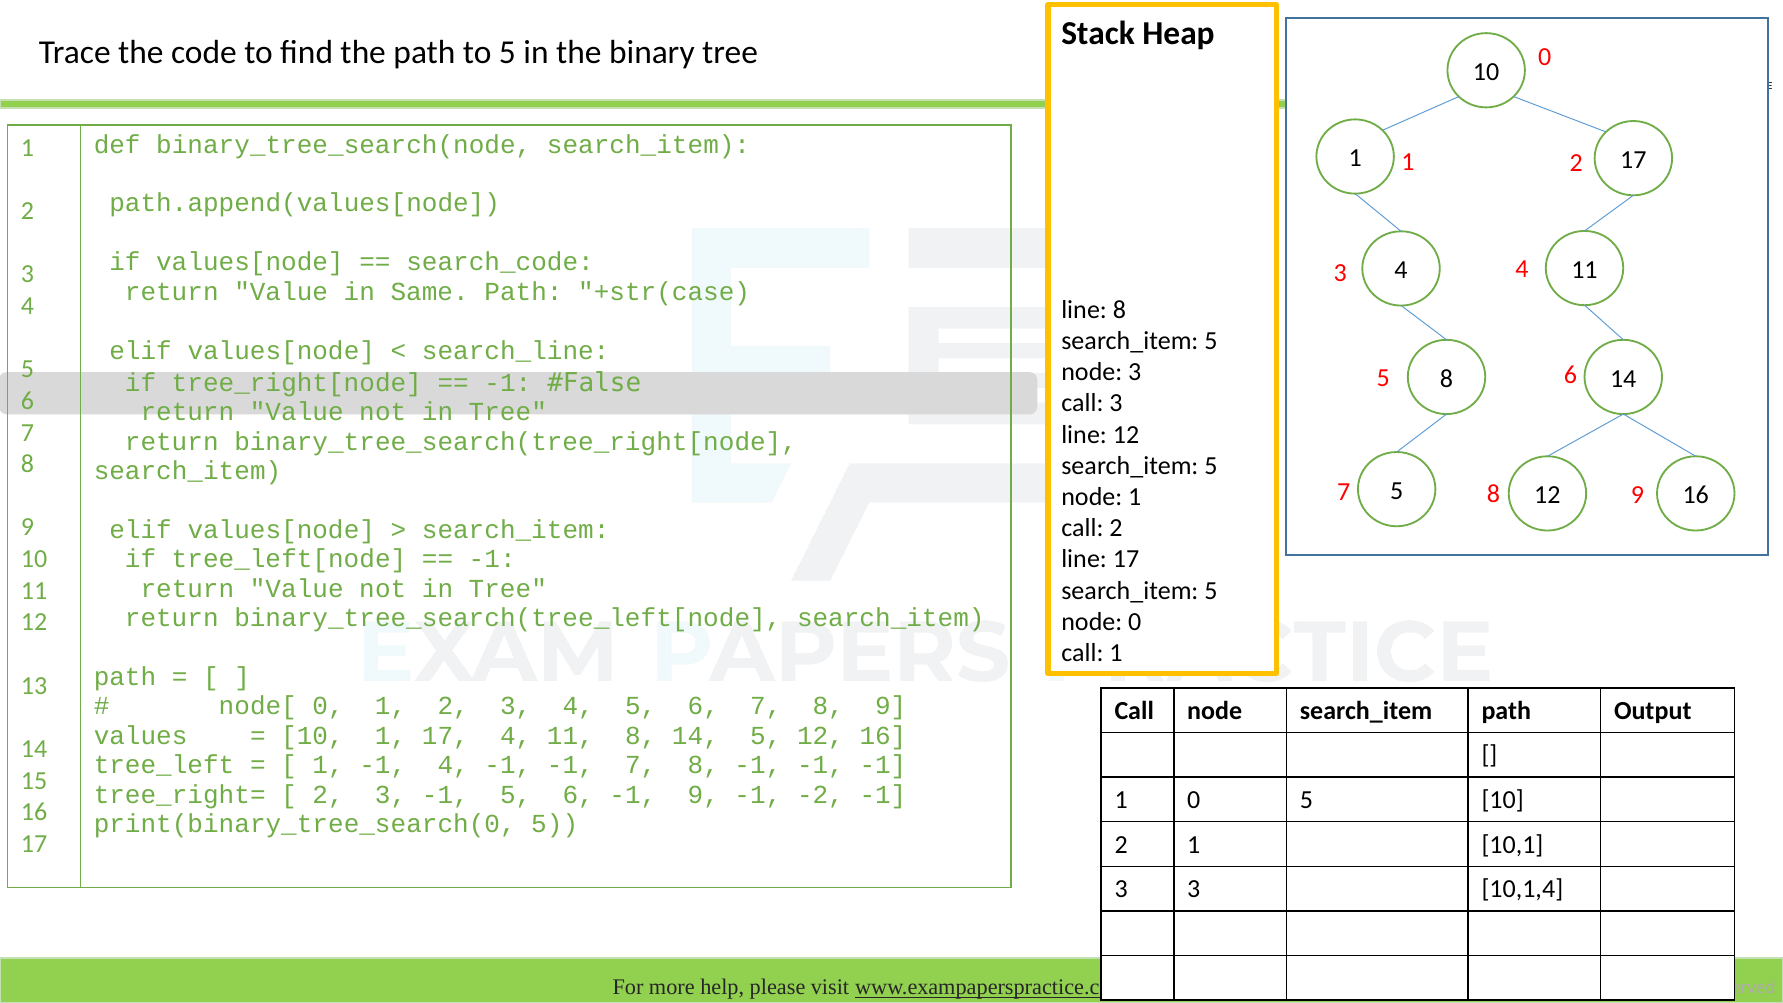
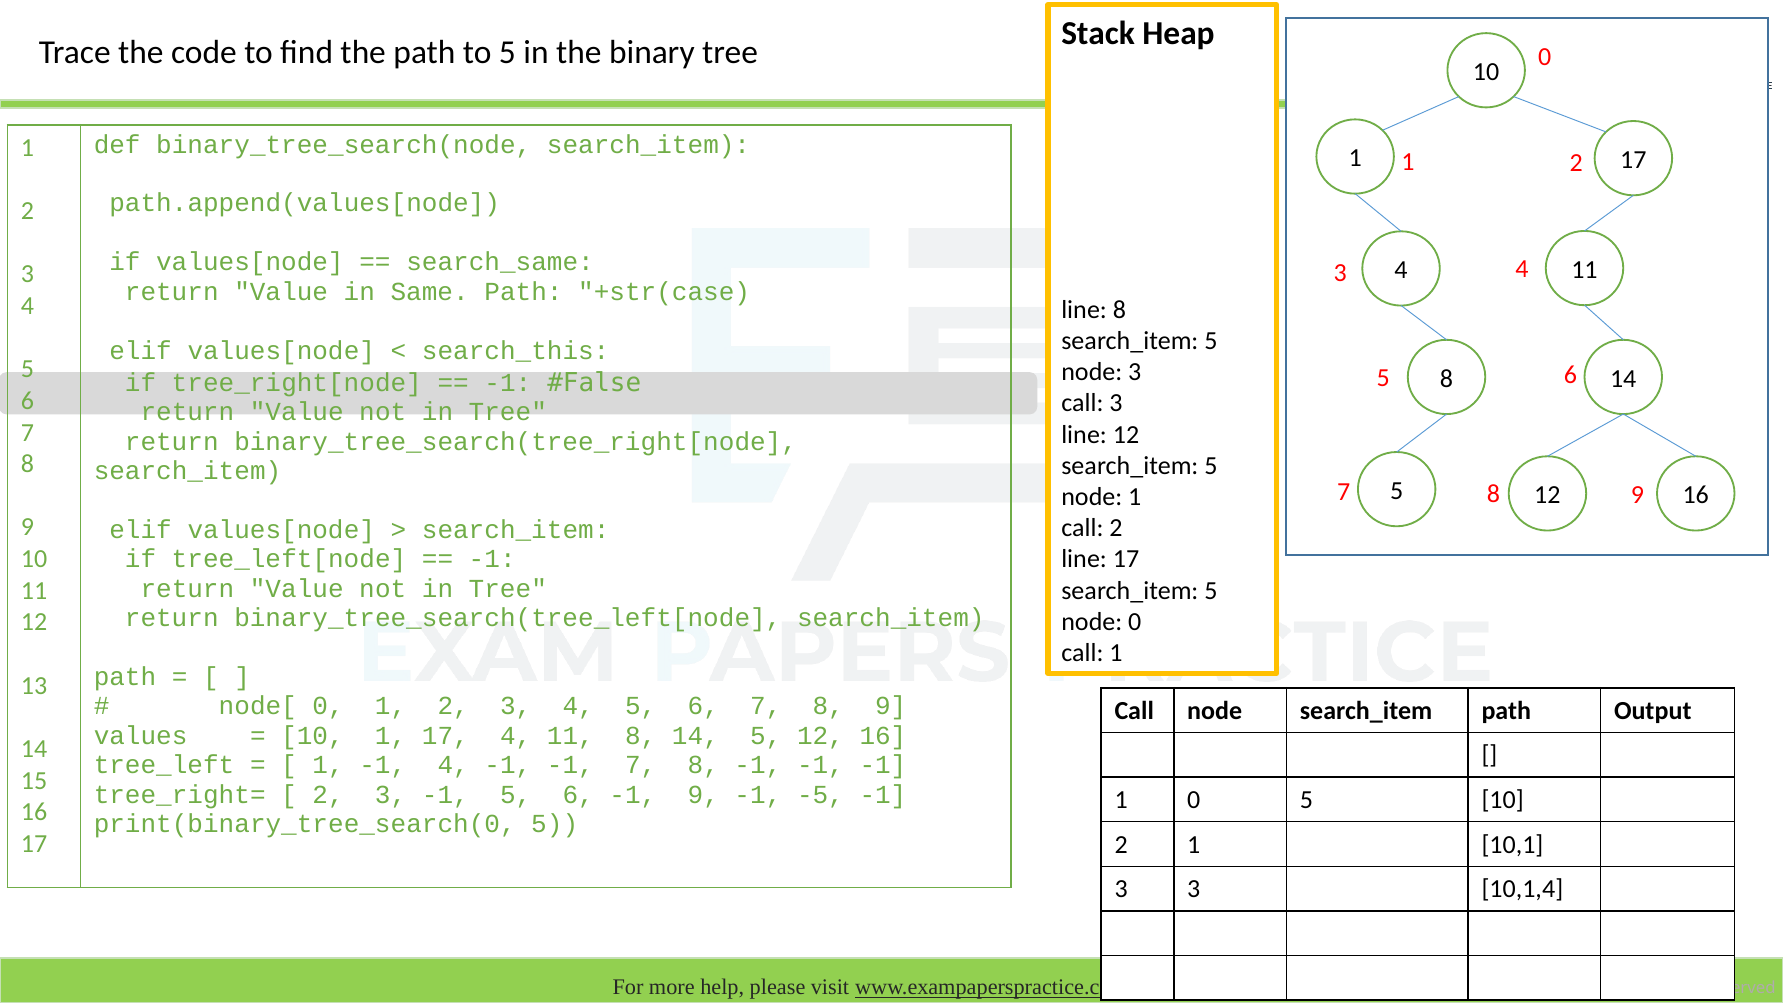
search_code: search_code -> search_same
search_line: search_line -> search_this
-2: -2 -> -5
